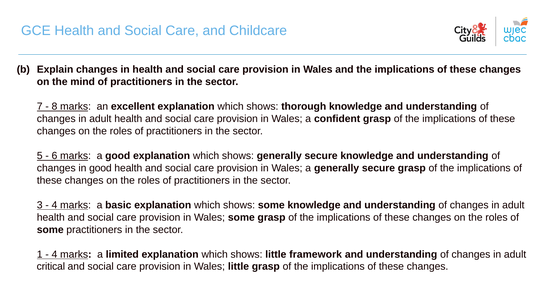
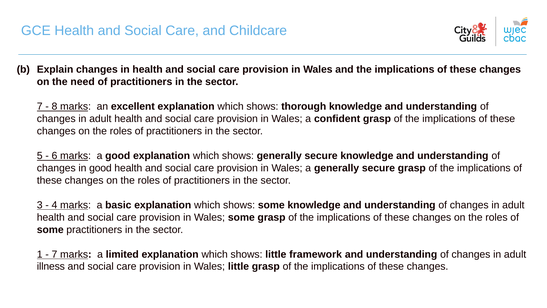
mind: mind -> need
4 at (54, 254): 4 -> 7
critical: critical -> illness
